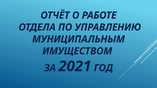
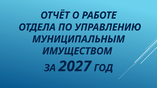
2021: 2021 -> 2027
